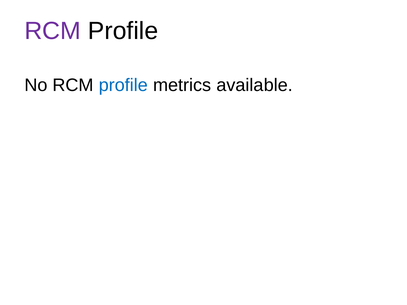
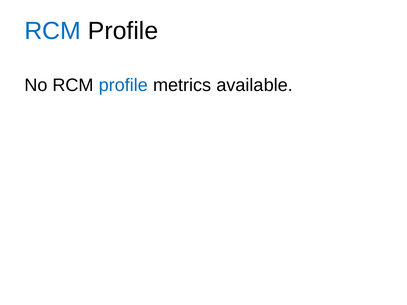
RCM at (53, 31) colour: purple -> blue
